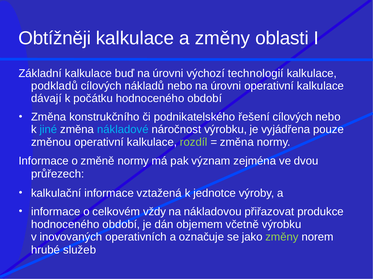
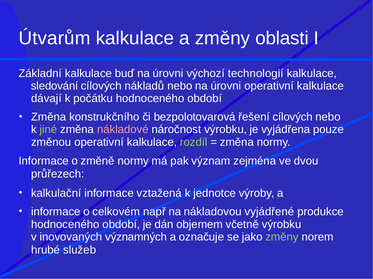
Obtížněji: Obtížněji -> Útvarům
podkladů: podkladů -> sledování
podnikatelského: podnikatelského -> bezpolotovarová
jiné colour: light blue -> light green
nákladové colour: light blue -> pink
vždy: vždy -> např
přiřazovat: přiřazovat -> vyjádřené
operativních: operativních -> významných
